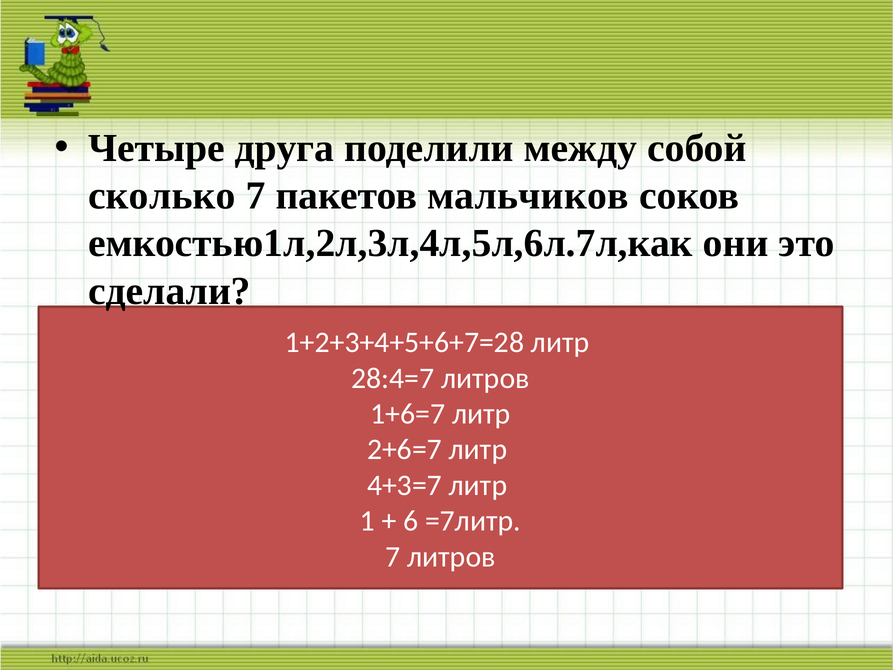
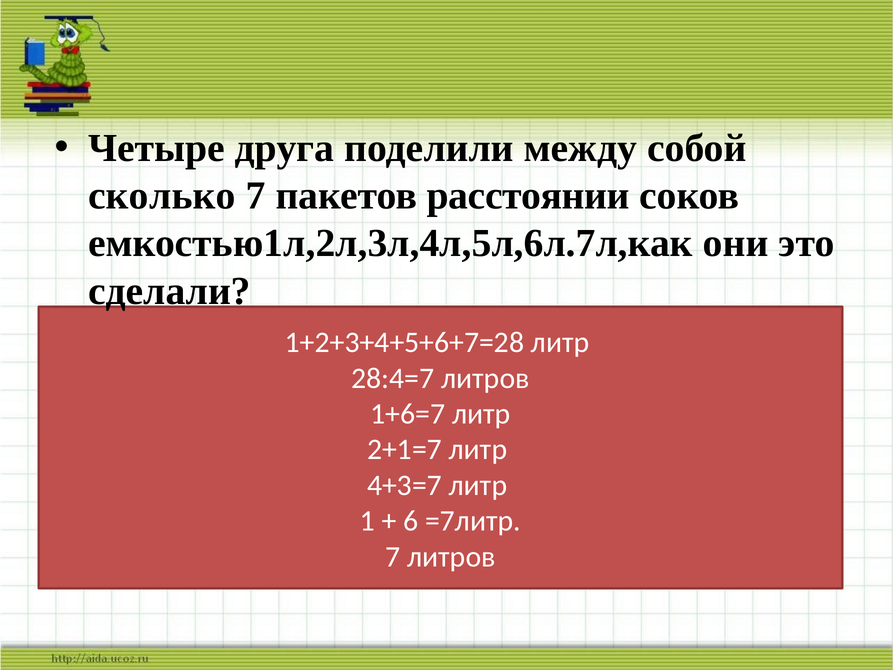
мальчиков: мальчиков -> расстоянии
2+6=7: 2+6=7 -> 2+1=7
